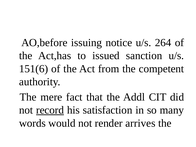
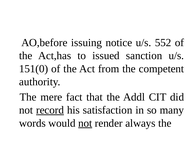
264: 264 -> 552
151(6: 151(6 -> 151(0
not at (85, 123) underline: none -> present
arrives: arrives -> always
